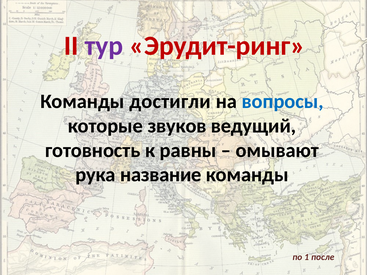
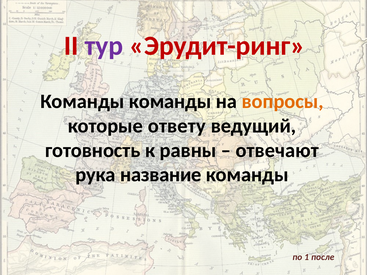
Команды достигли: достигли -> команды
вопросы colour: blue -> orange
звуков: звуков -> ответу
омывают: омывают -> отвечают
